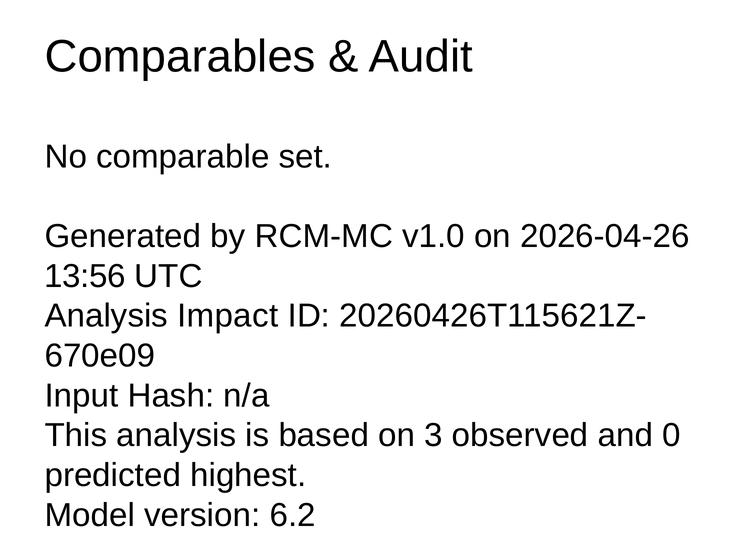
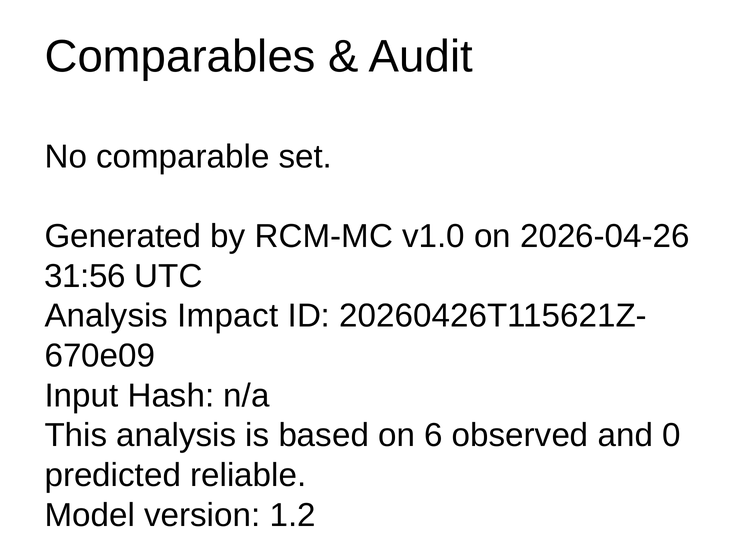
13:56: 13:56 -> 31:56
3: 3 -> 6
highest: highest -> reliable
6.2: 6.2 -> 1.2
